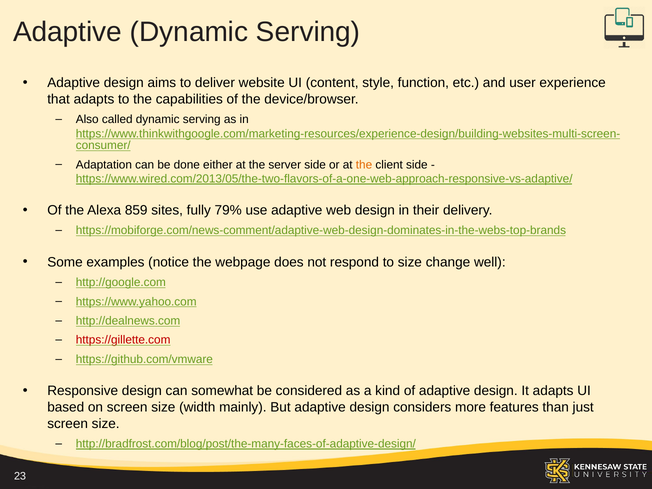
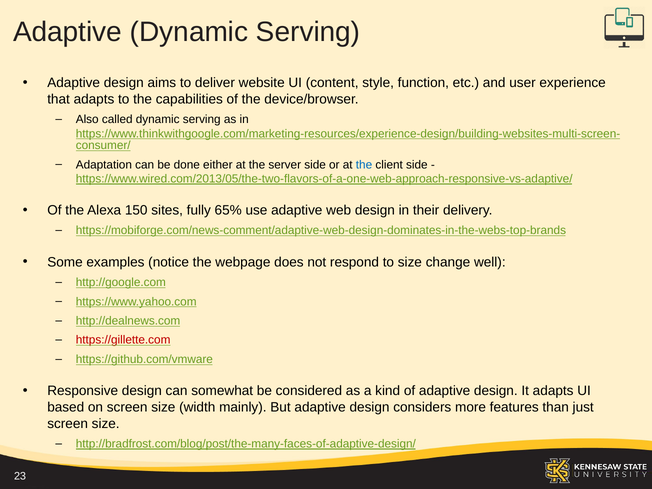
the at (364, 165) colour: orange -> blue
859: 859 -> 150
79%: 79% -> 65%
